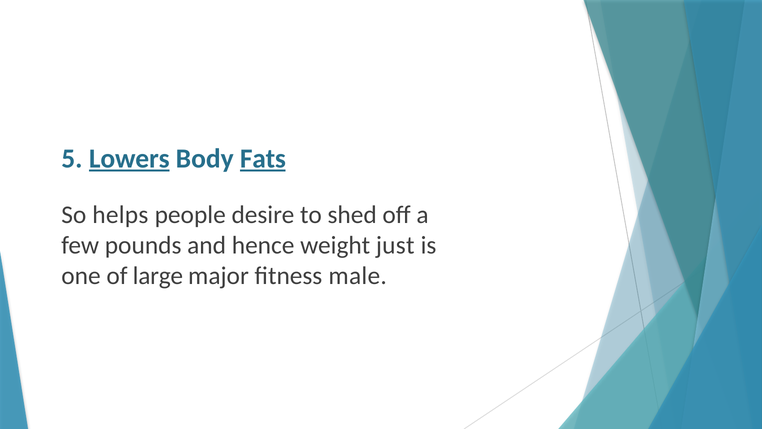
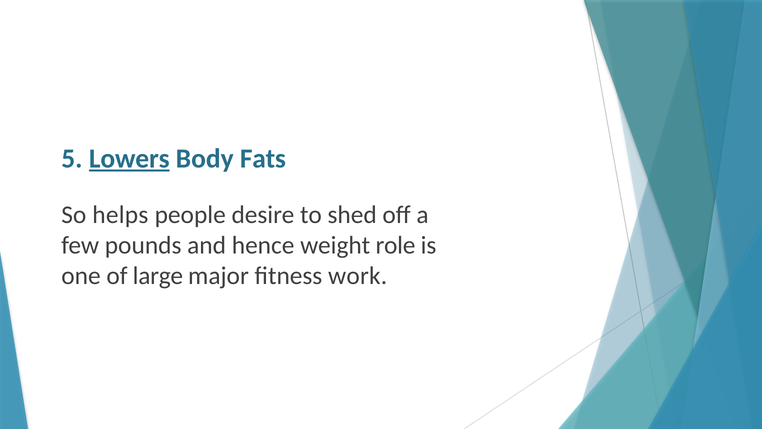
Fats underline: present -> none
just: just -> role
male: male -> work
